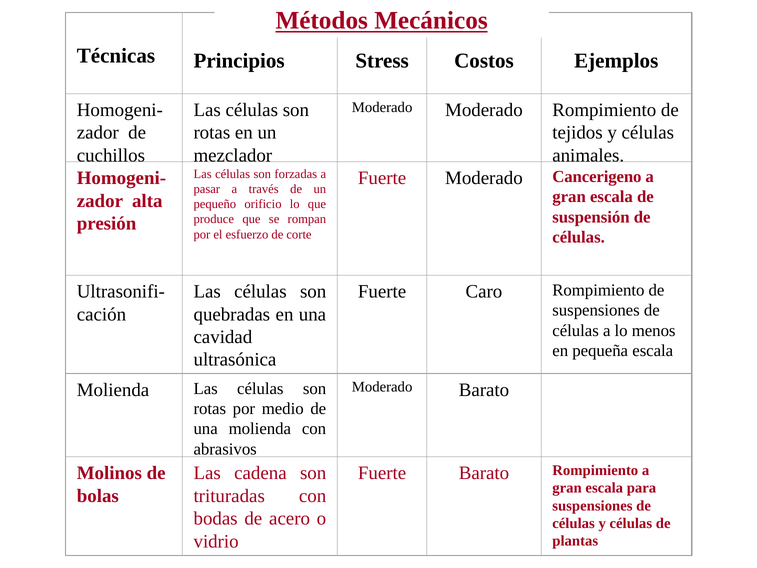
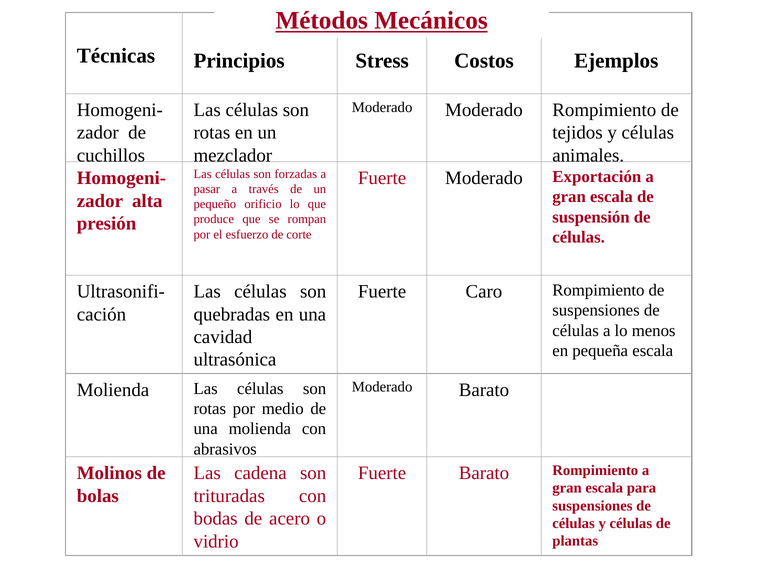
Cancerigeno: Cancerigeno -> Exportación
